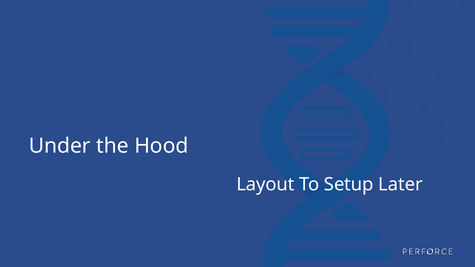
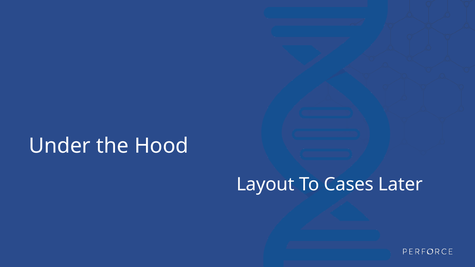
Setup: Setup -> Cases
